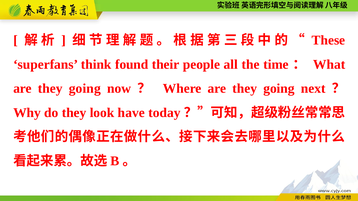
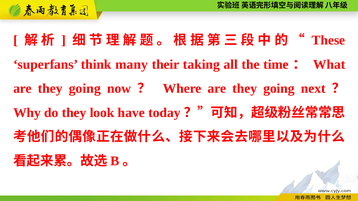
found: found -> many
people: people -> taking
